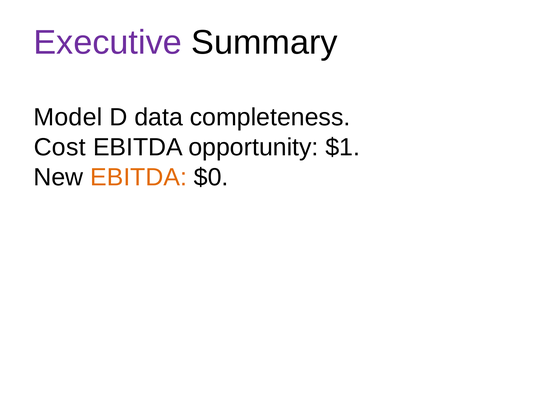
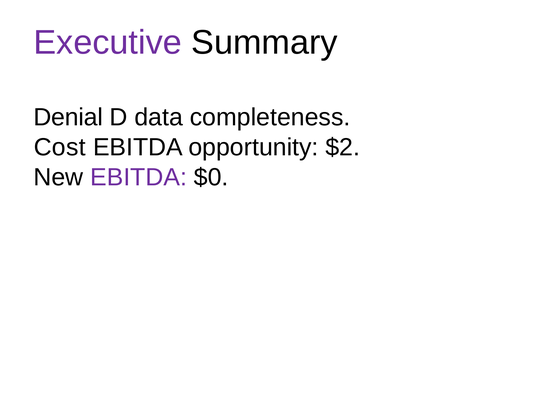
Model: Model -> Denial
$1: $1 -> $2
EBITDA at (139, 177) colour: orange -> purple
